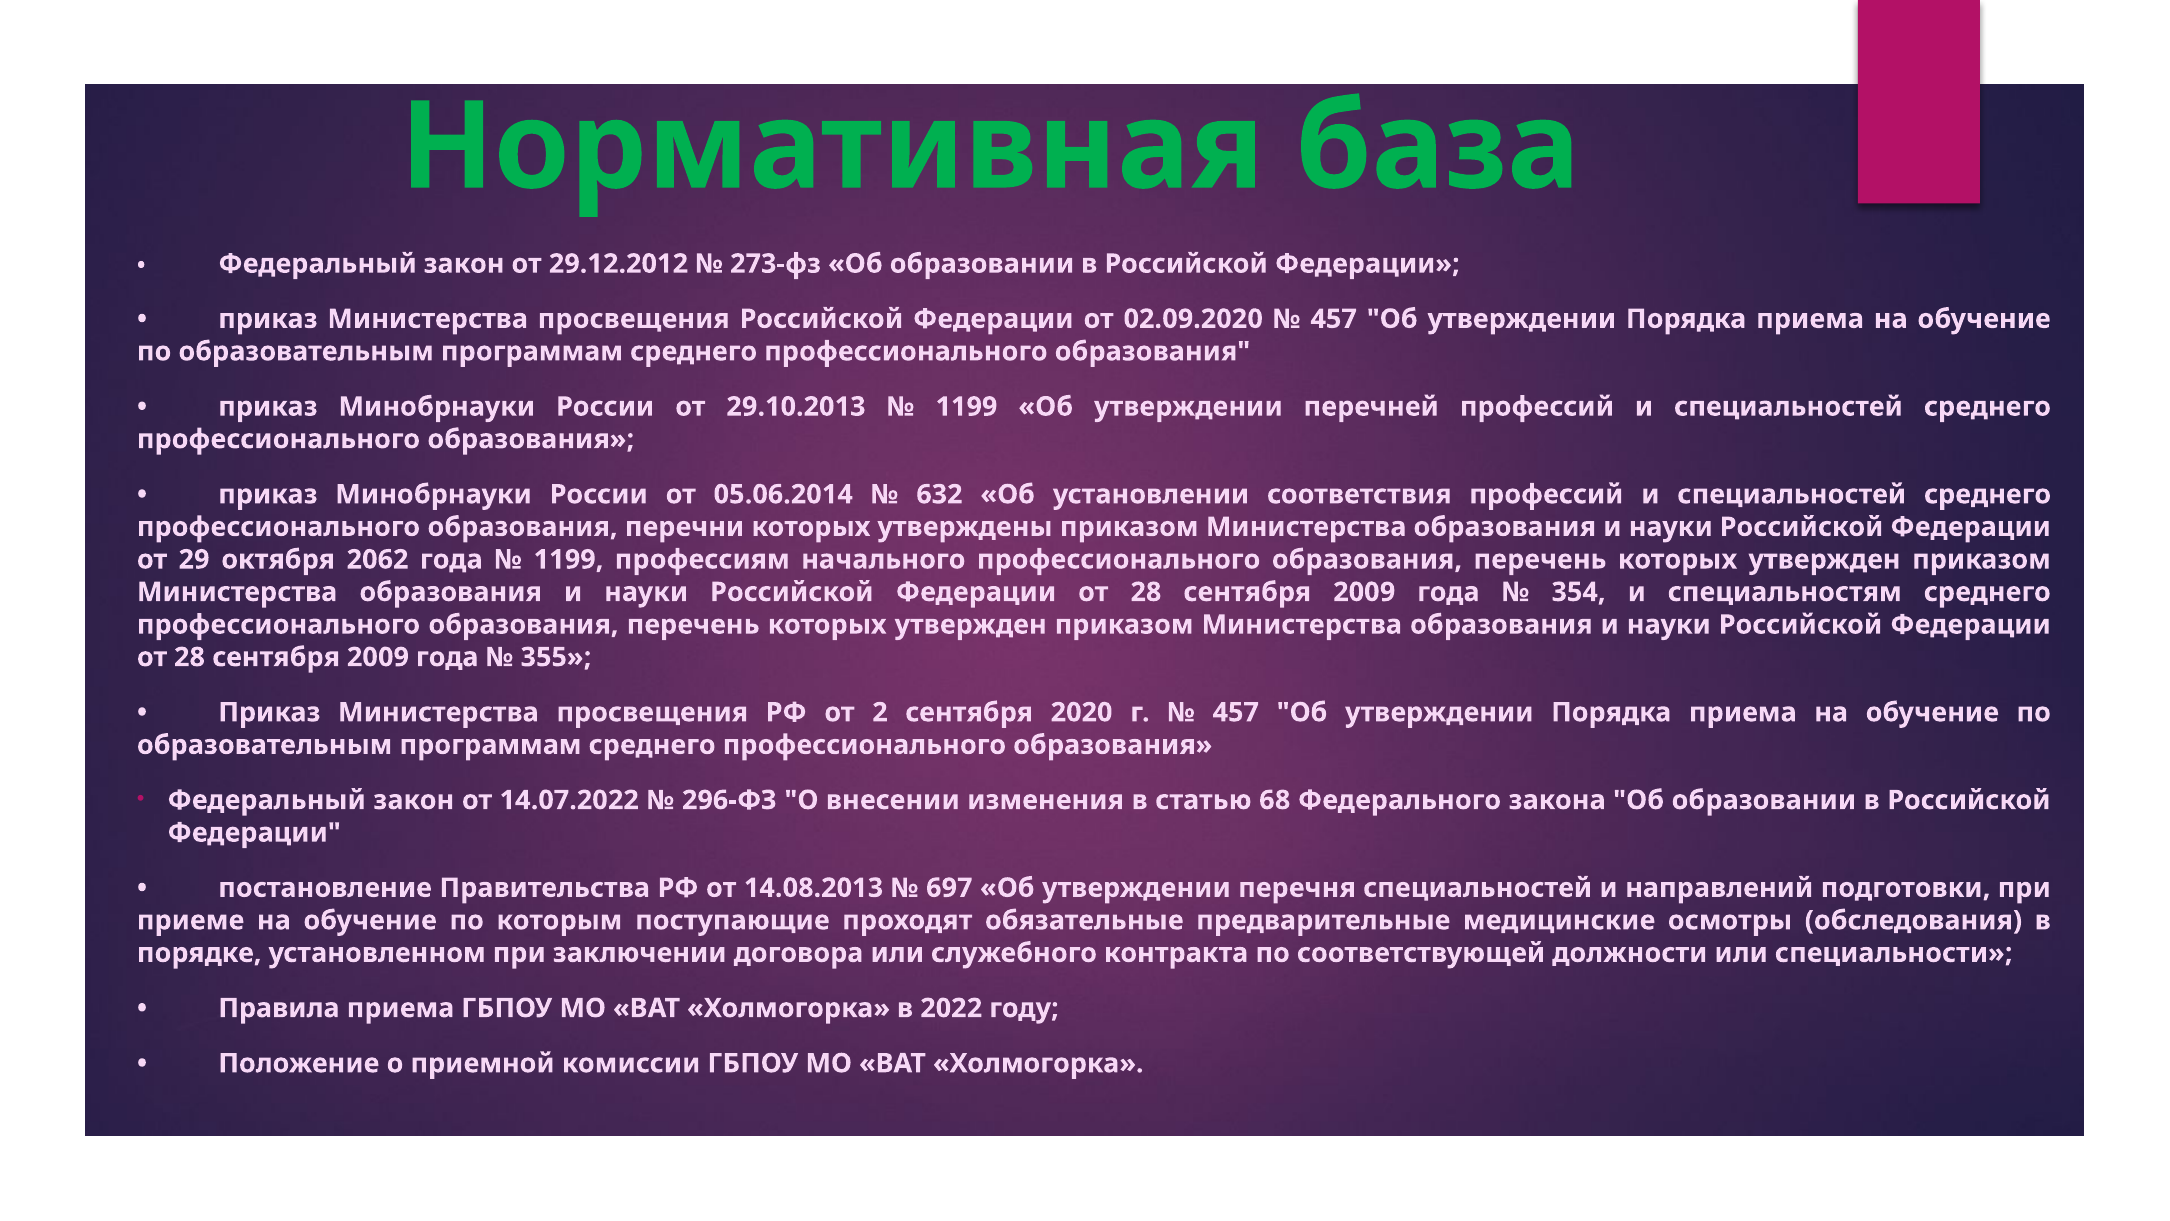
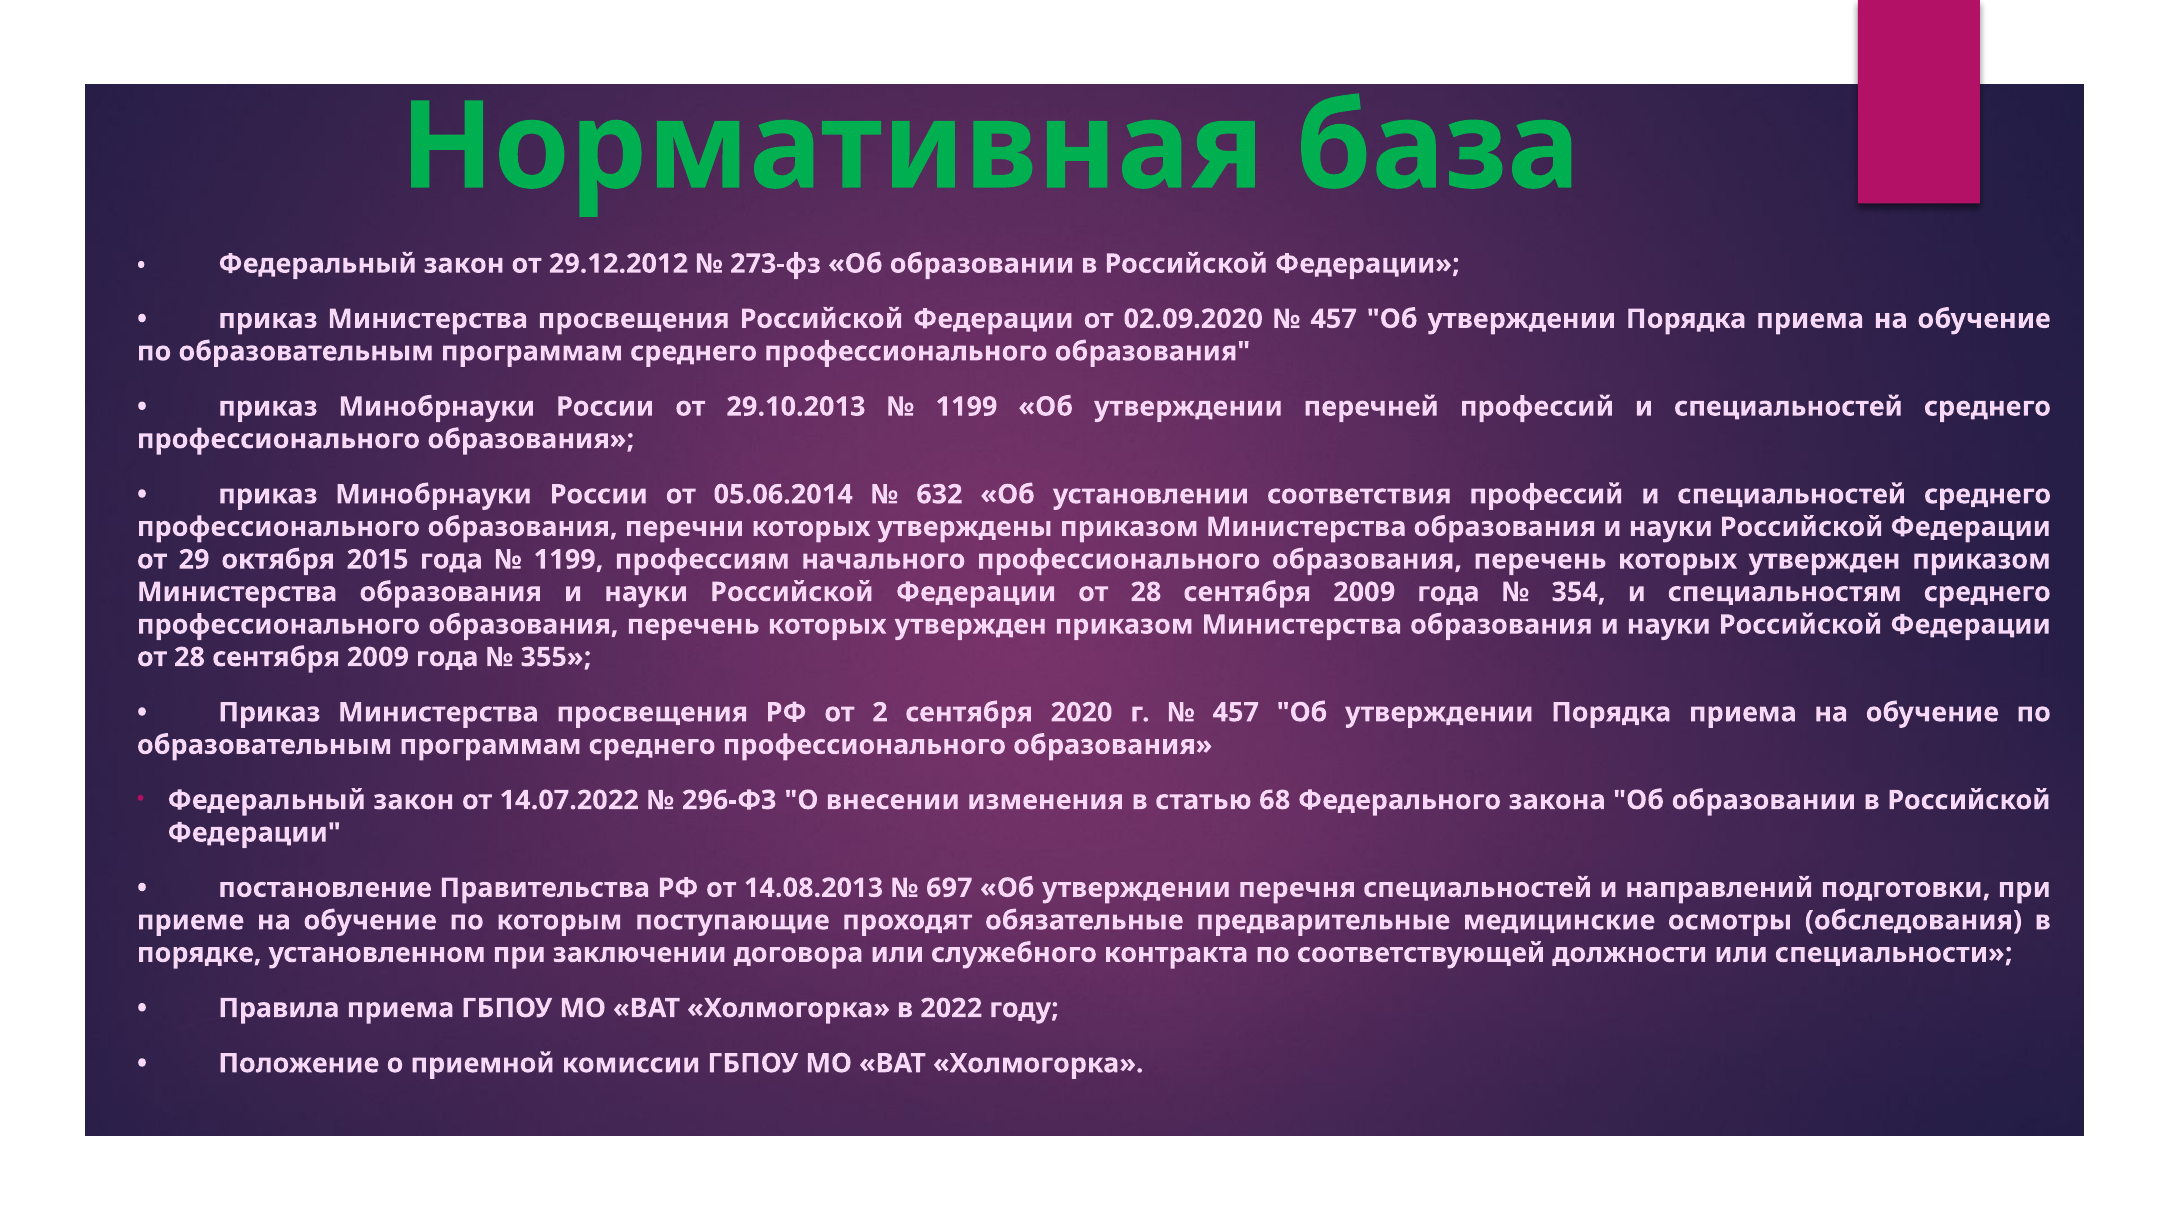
2062: 2062 -> 2015
